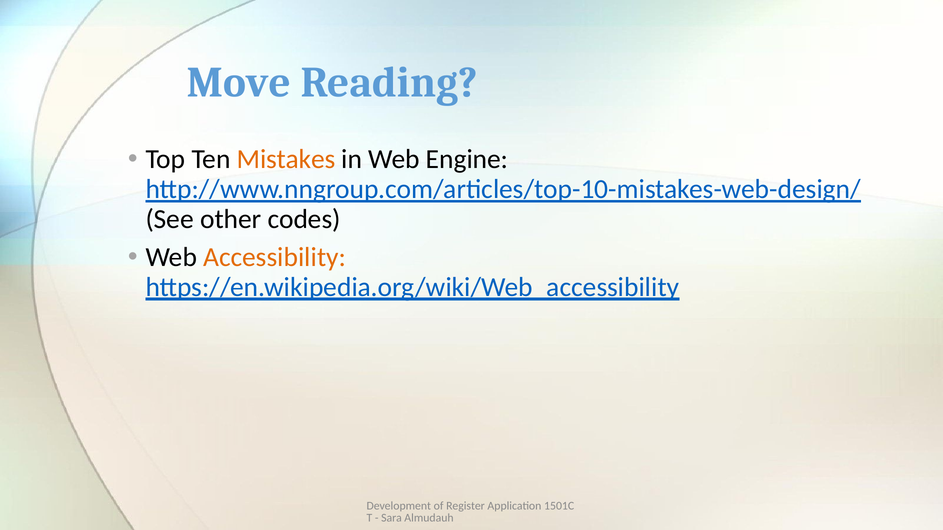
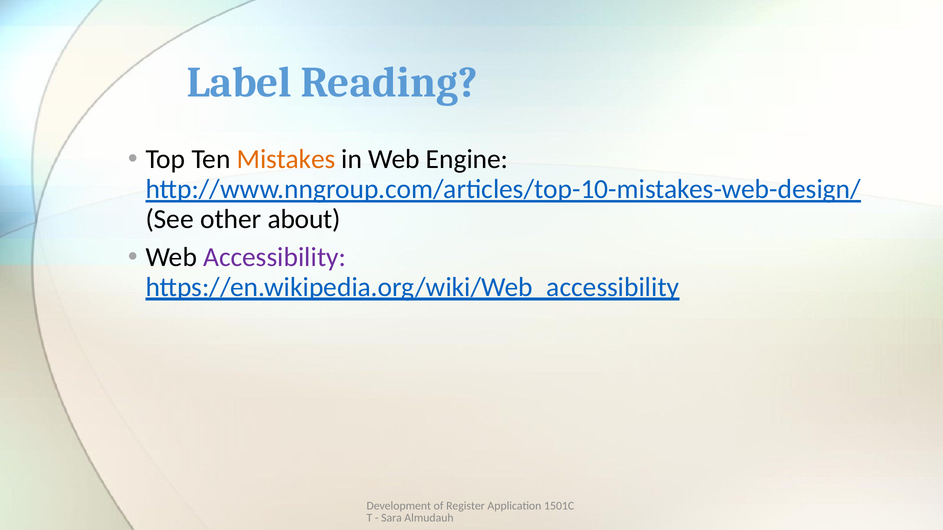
Move: Move -> Label
codes: codes -> about
Accessibility colour: orange -> purple
